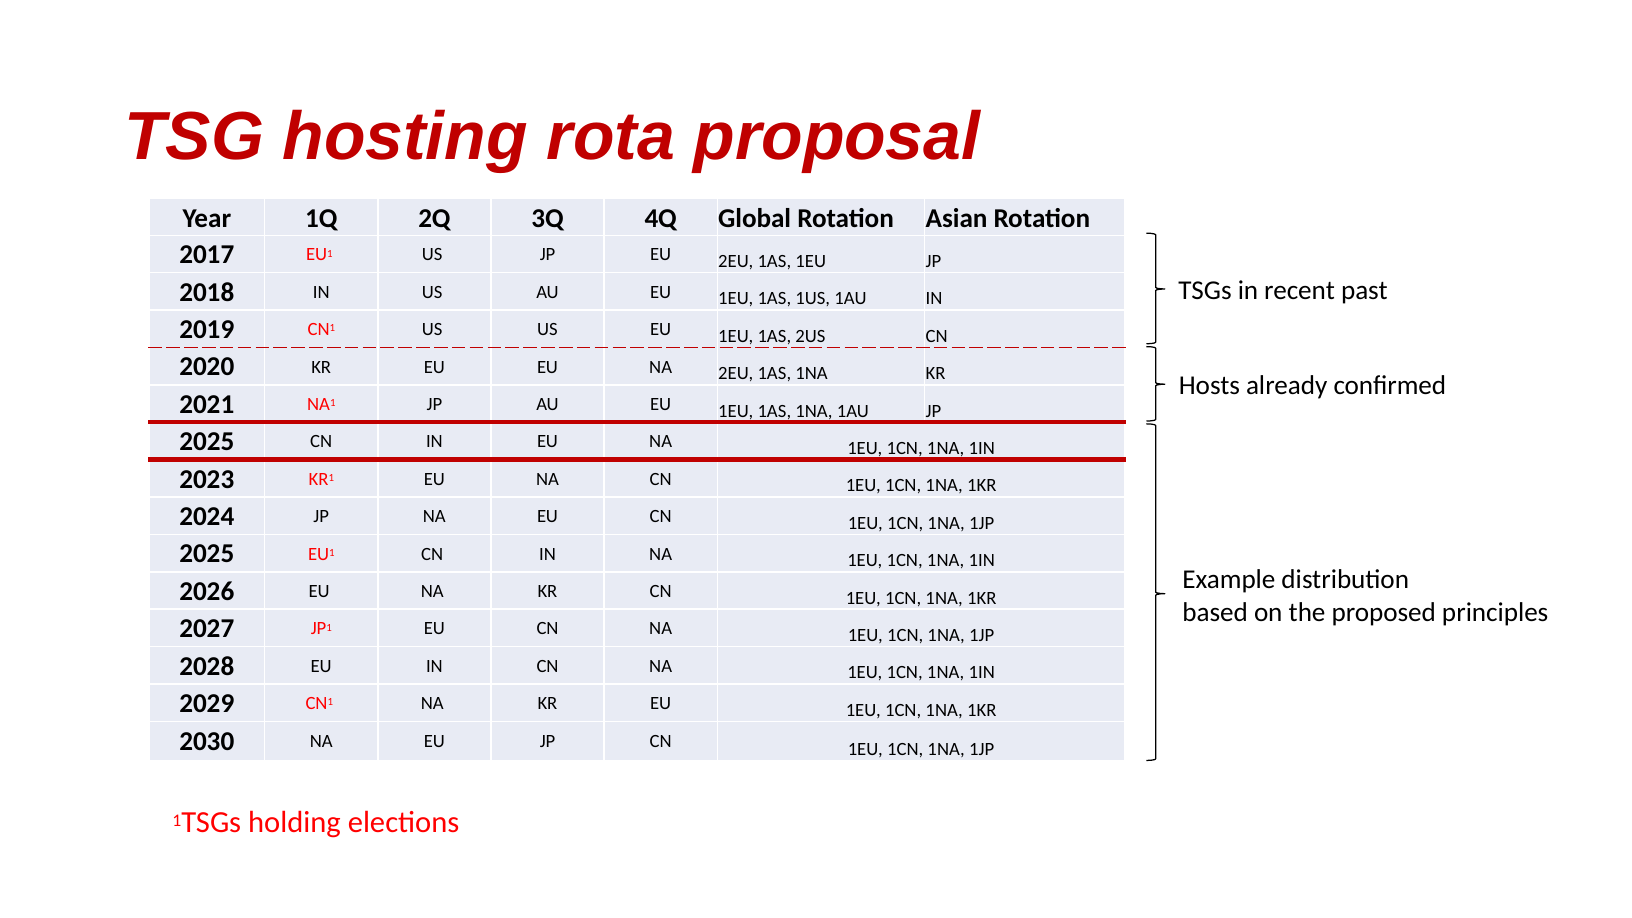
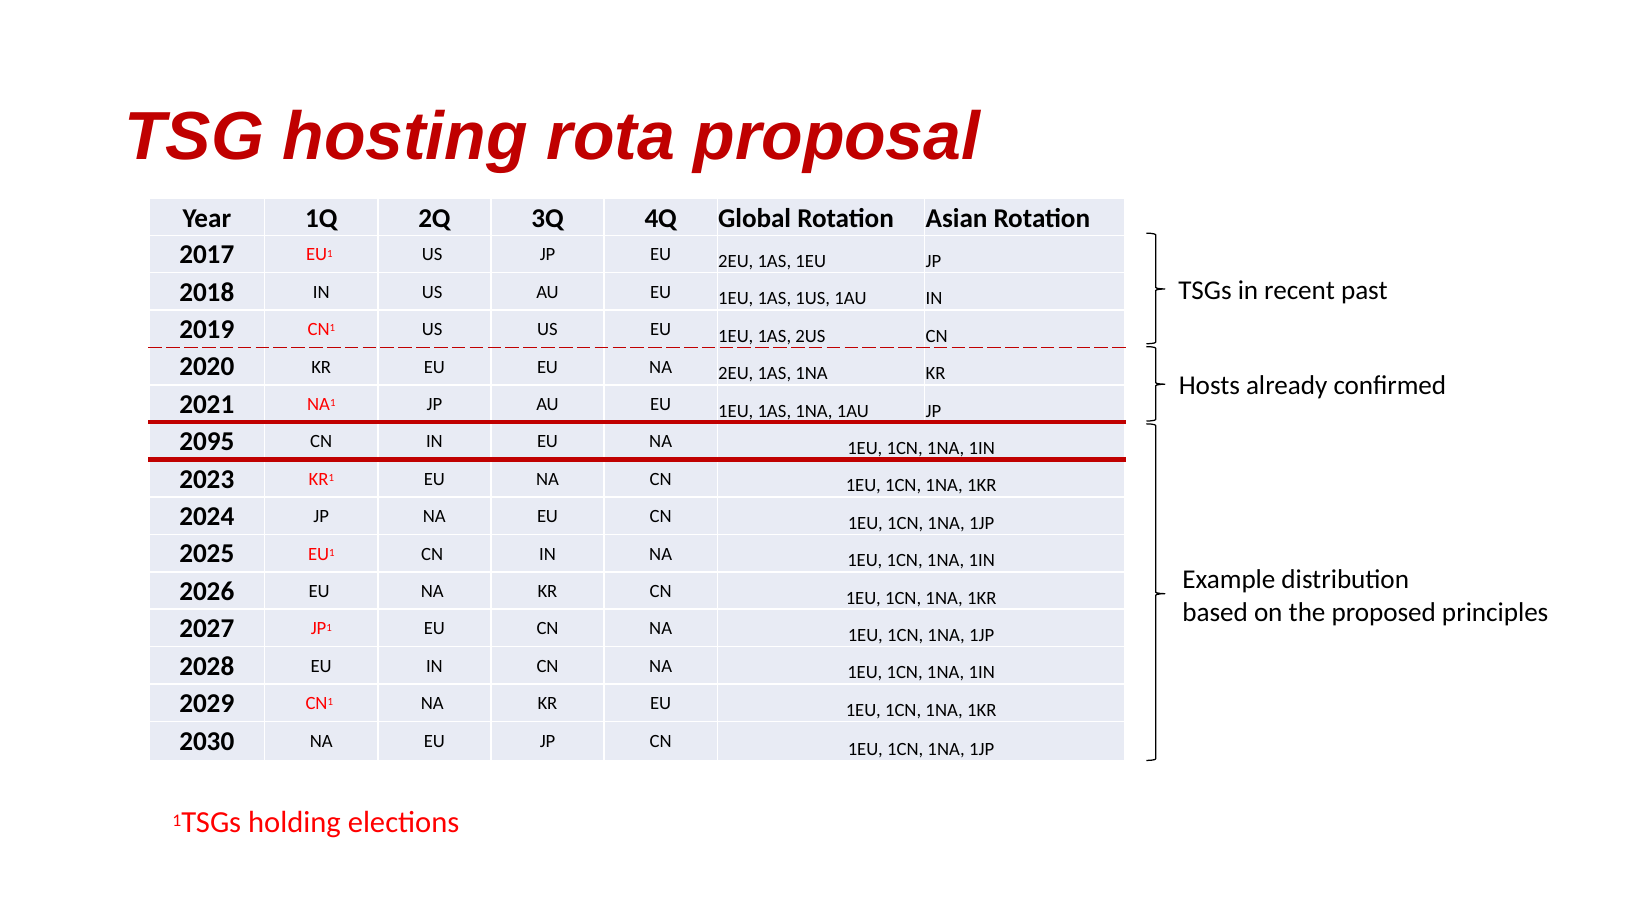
2025 at (207, 442): 2025 -> 2095
